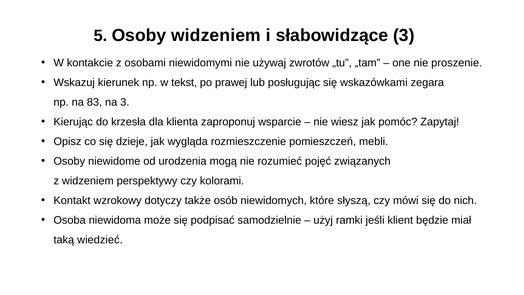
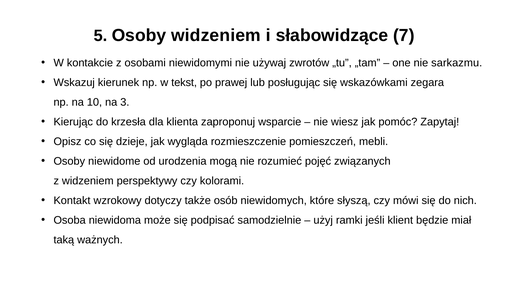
słabowidzące 3: 3 -> 7
proszenie: proszenie -> sarkazmu
83: 83 -> 10
wiedzieć: wiedzieć -> ważnych
